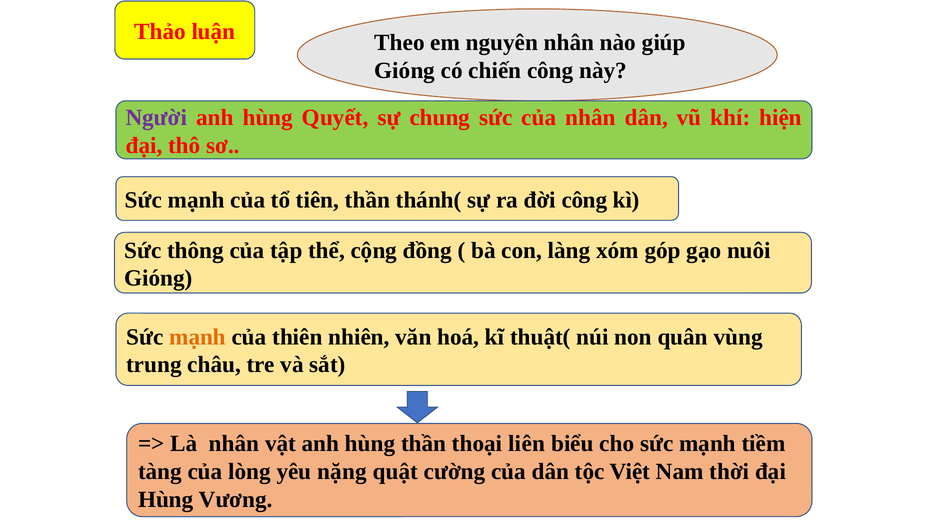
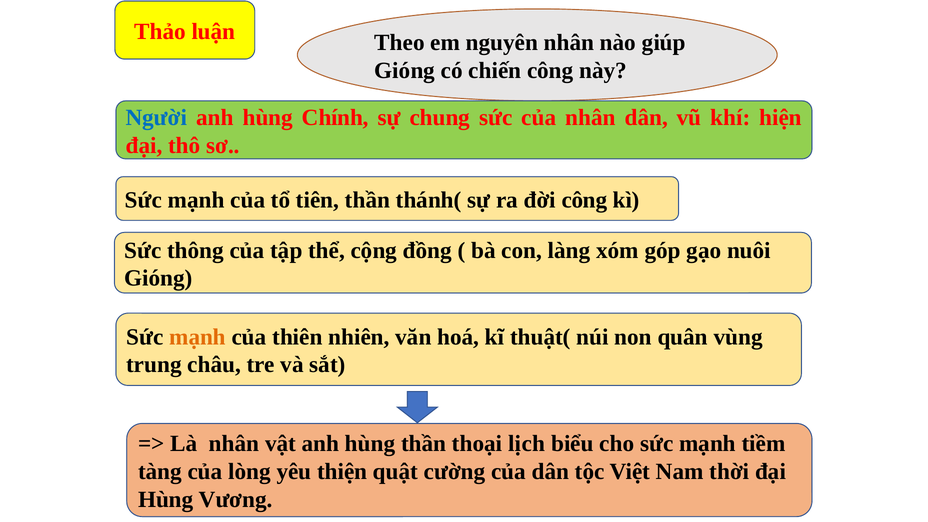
Người colour: purple -> blue
Quyết: Quyết -> Chính
liên: liên -> lịch
nặng: nặng -> thiện
